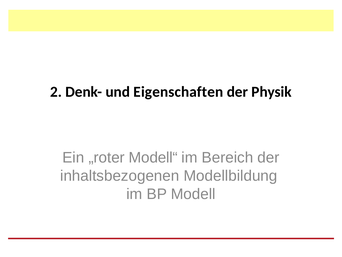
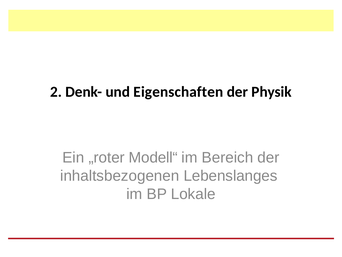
Modellbildung: Modellbildung -> Lebenslanges
Modell: Modell -> Lokale
